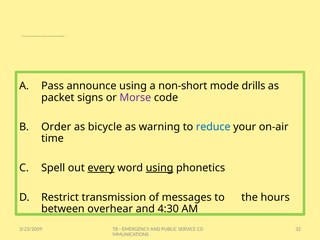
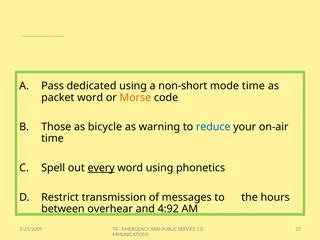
announce: announce -> dedicated
mode drills: drills -> time
packet signs: signs -> word
Morse colour: purple -> orange
Order: Order -> Those
using at (160, 168) underline: present -> none
4:30: 4:30 -> 4:92
